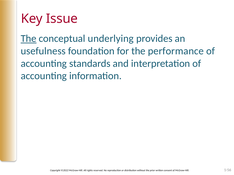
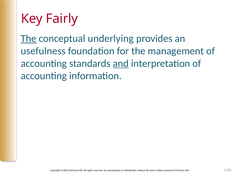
Issue: Issue -> Fairly
performance: performance -> management
and underline: none -> present
